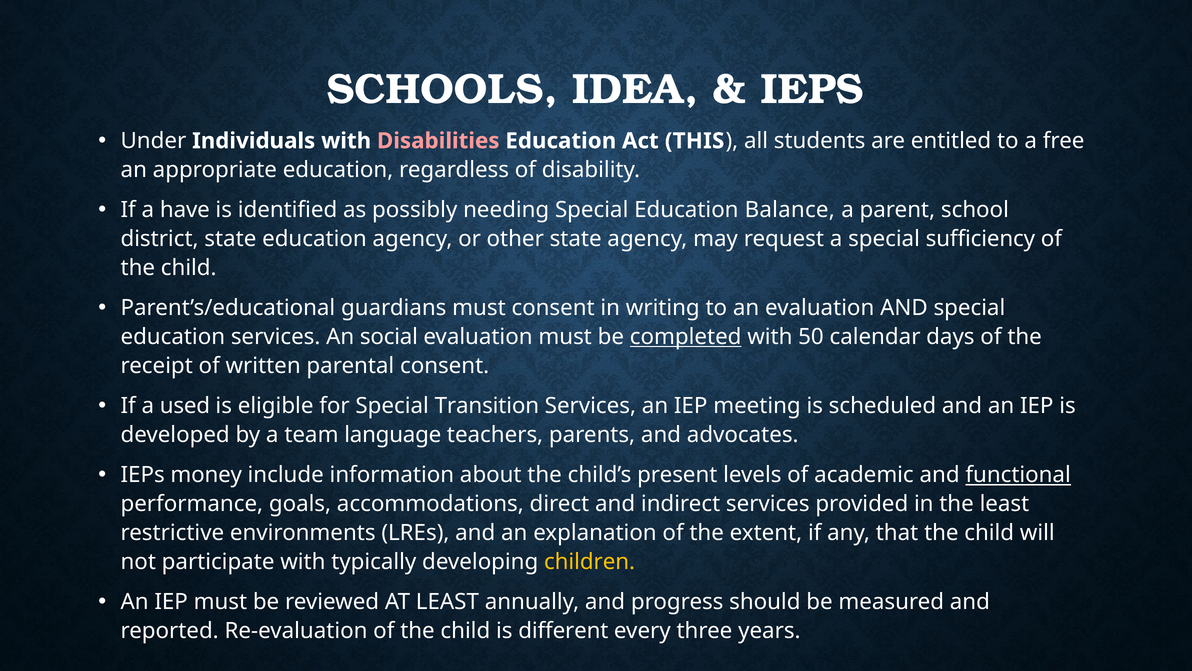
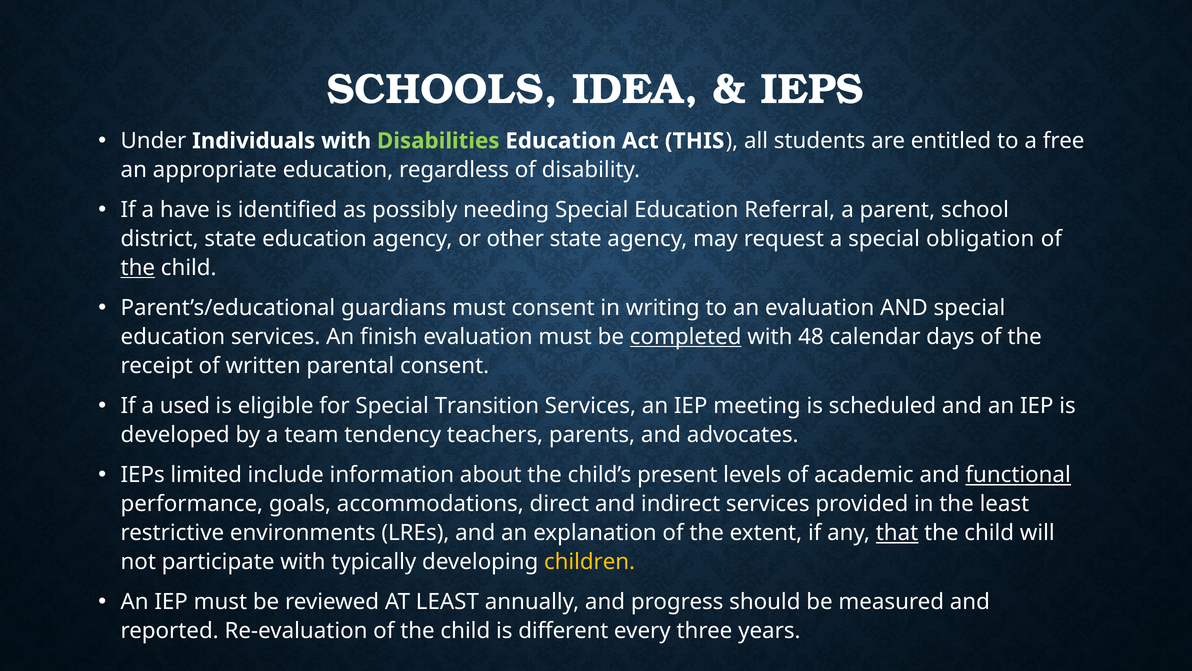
Disabilities colour: pink -> light green
Balance: Balance -> Referral
sufficiency: sufficiency -> obligation
the at (138, 268) underline: none -> present
social: social -> finish
50: 50 -> 48
language: language -> tendency
money: money -> limited
that underline: none -> present
